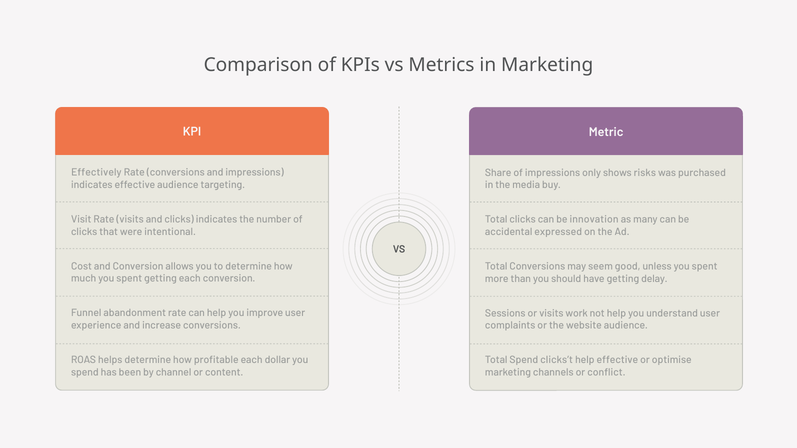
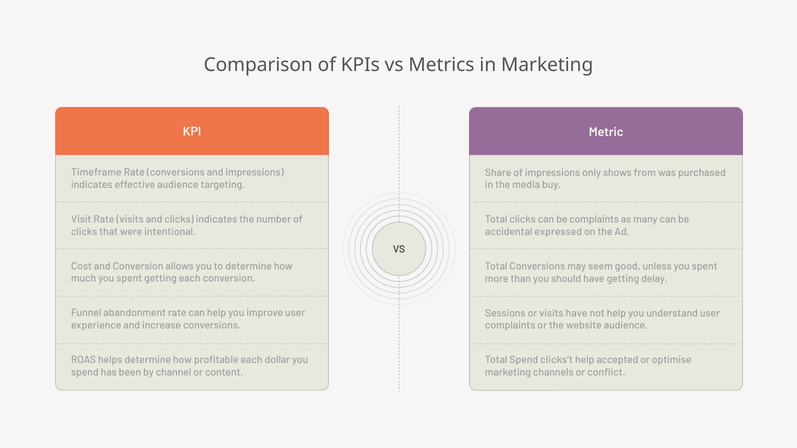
Effectively: Effectively -> Timeframe
risks: risks -> from
be innovation: innovation -> complaints
visits work: work -> have
help effective: effective -> accepted
